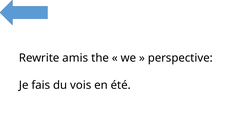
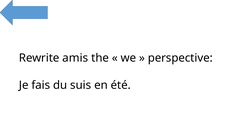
vois: vois -> suis
